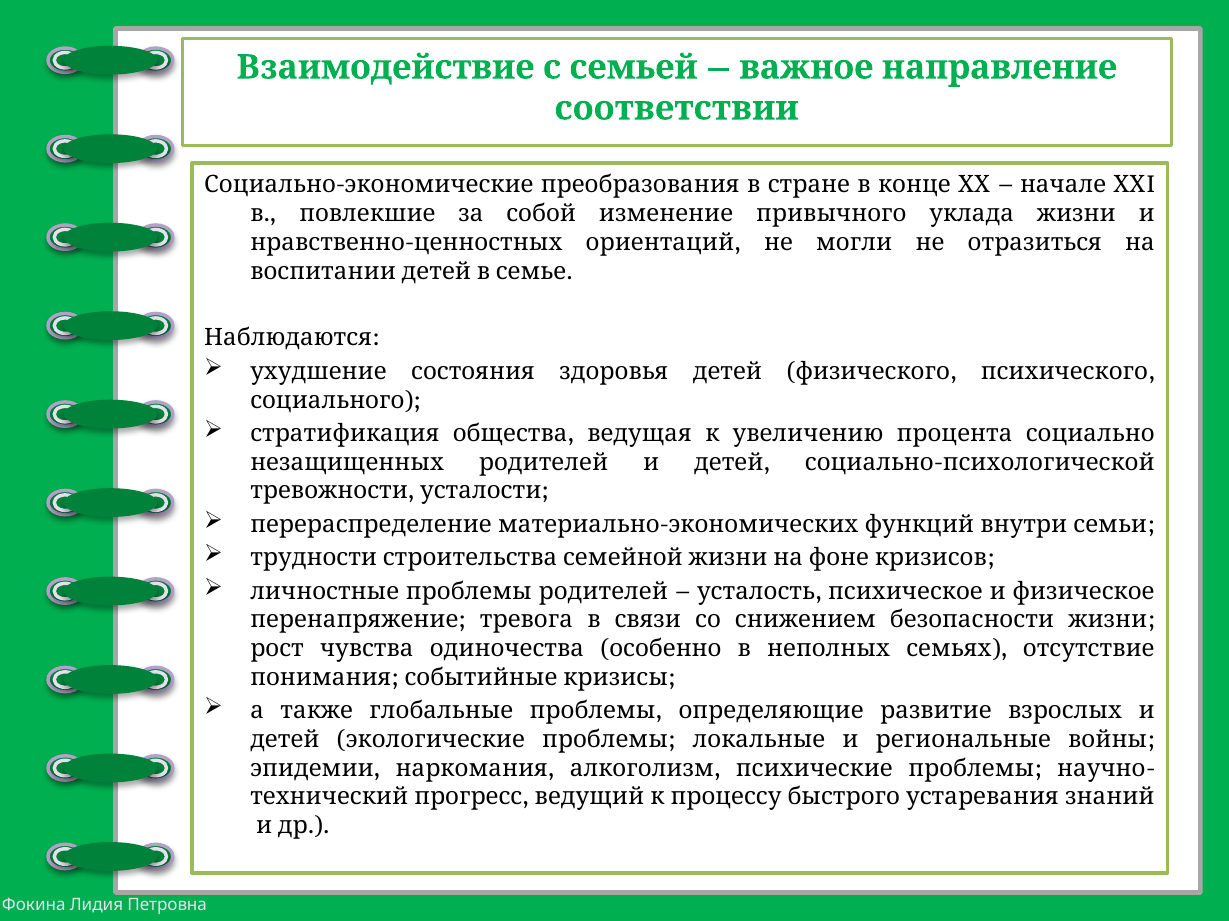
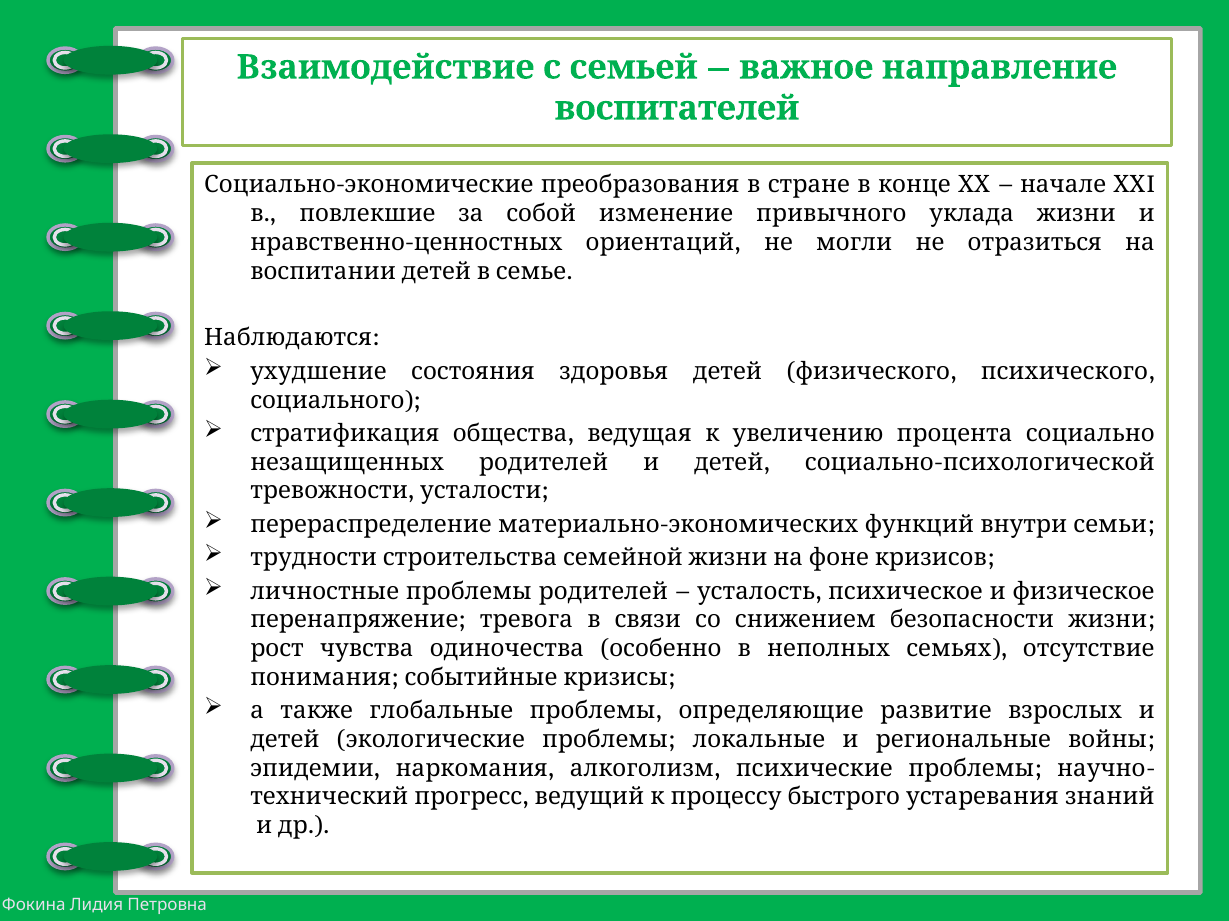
соответствии: соответствии -> воспитателей
